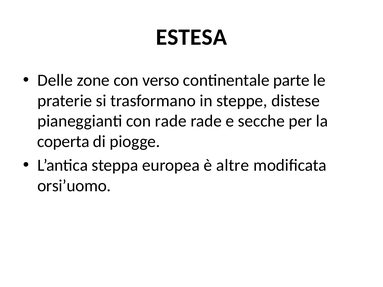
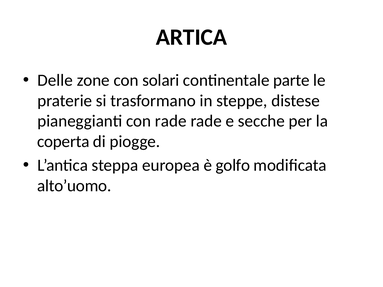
ESTESA: ESTESA -> ARTICA
verso: verso -> solari
altre: altre -> golfo
orsi’uomo: orsi’uomo -> alto’uomo
